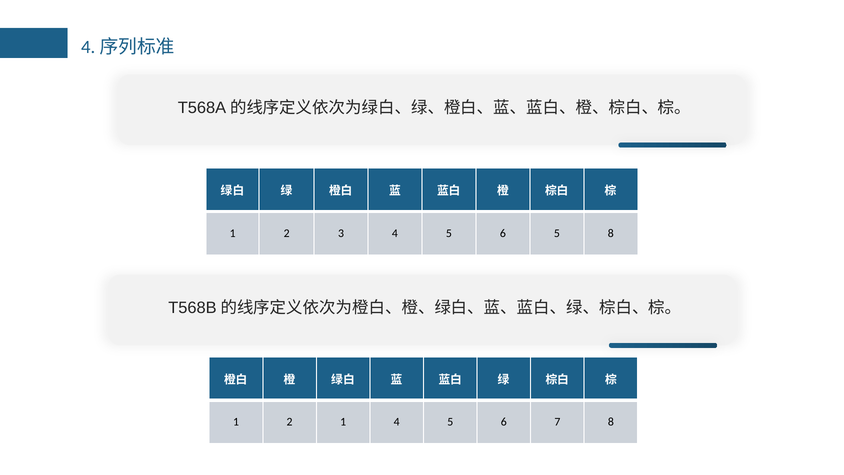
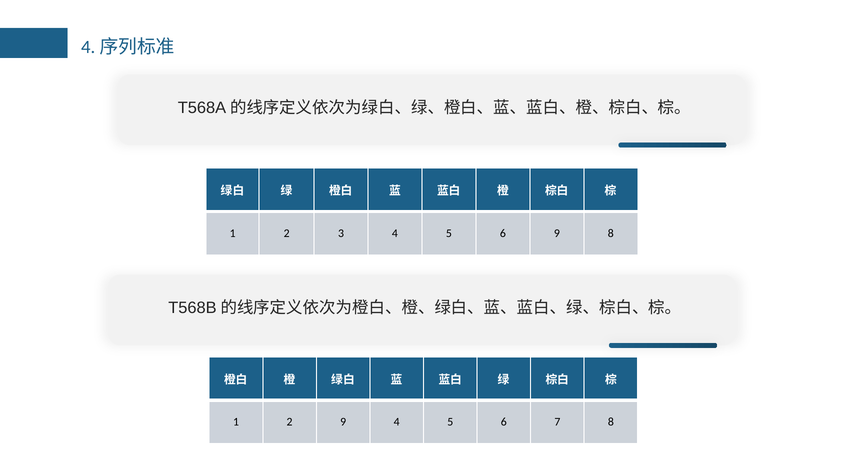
6 5: 5 -> 9
2 1: 1 -> 9
